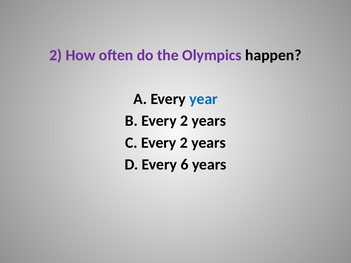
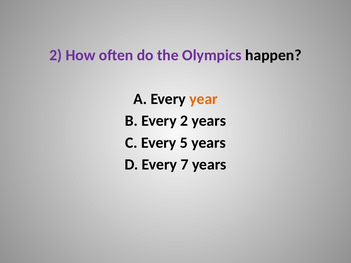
year colour: blue -> orange
C Every 2: 2 -> 5
6: 6 -> 7
